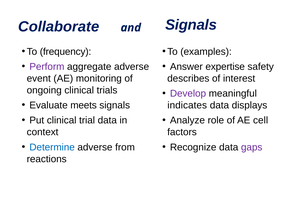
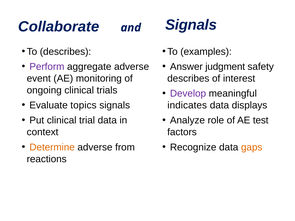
To frequency: frequency -> describes
expertise: expertise -> judgment
meets: meets -> topics
cell: cell -> test
Determine colour: blue -> orange
gaps colour: purple -> orange
